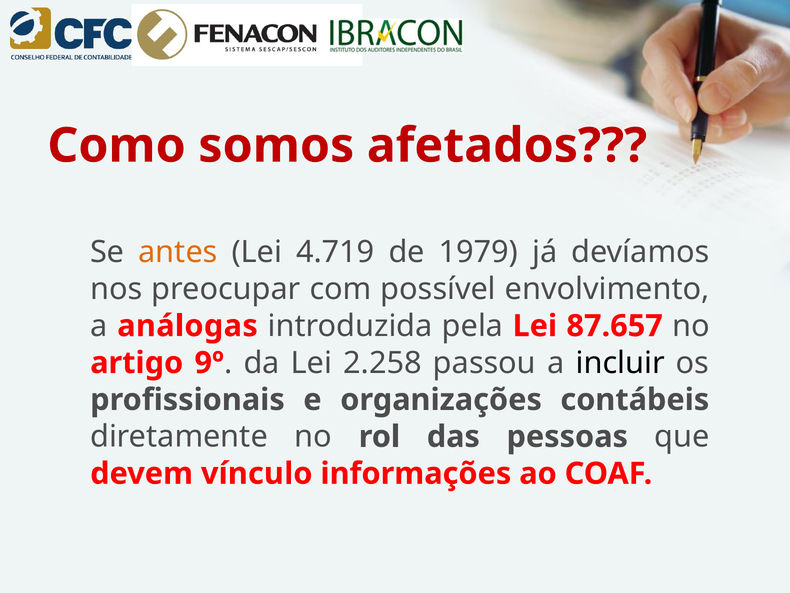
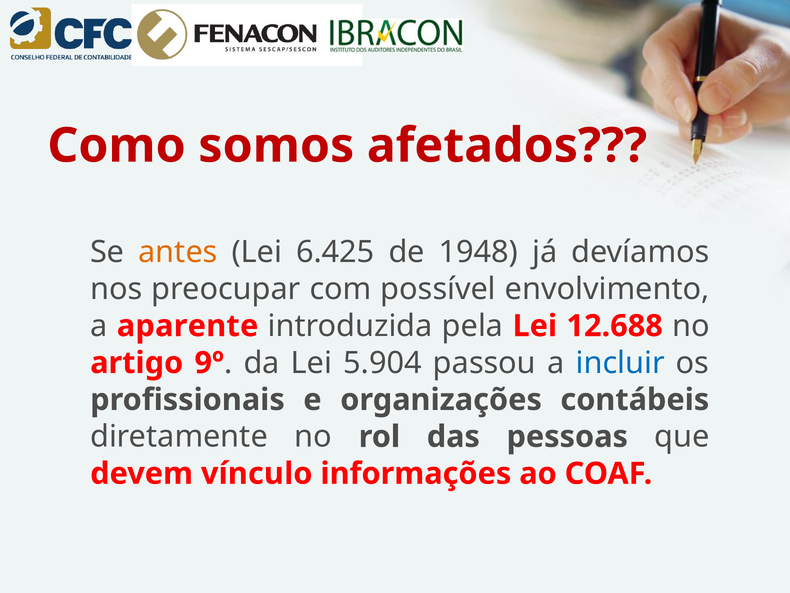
4.719: 4.719 -> 6.425
1979: 1979 -> 1948
análogas: análogas -> aparente
87.657: 87.657 -> 12.688
2.258: 2.258 -> 5.904
incluir colour: black -> blue
